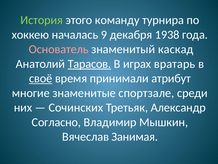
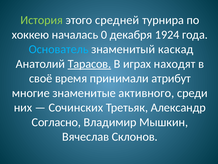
команду: команду -> средней
9: 9 -> 0
1938: 1938 -> 1924
Основатель colour: pink -> light blue
вратарь: вратарь -> находят
своё underline: present -> none
спортзале: спортзале -> активного
Занимая: Занимая -> Склонов
